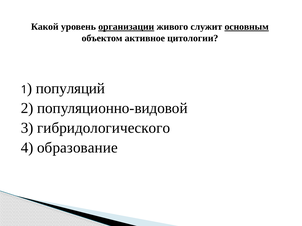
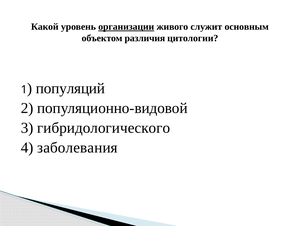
основным underline: present -> none
активное: активное -> различия
образование: образование -> заболевания
